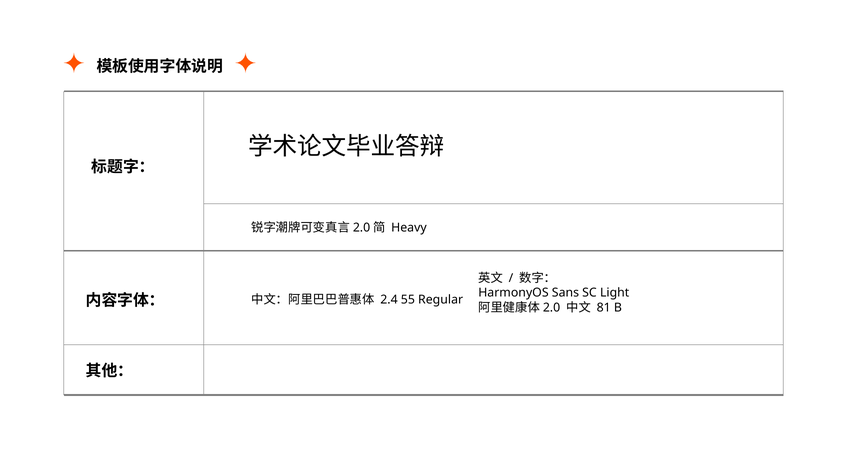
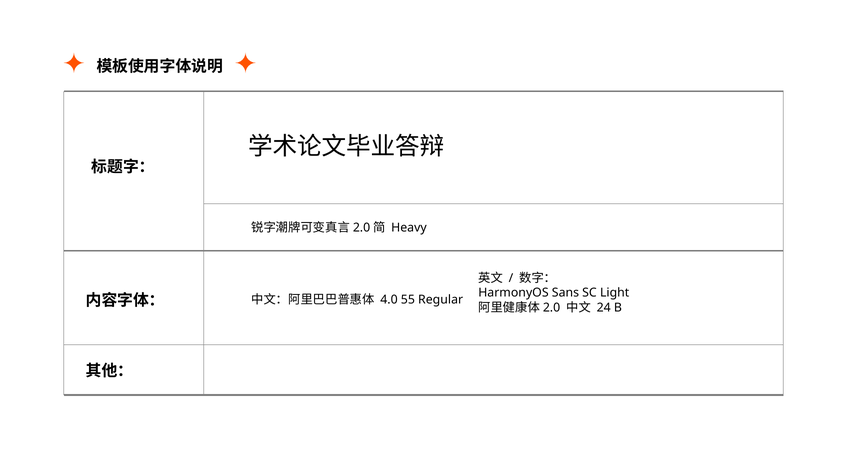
2.4: 2.4 -> 4.0
81: 81 -> 24
